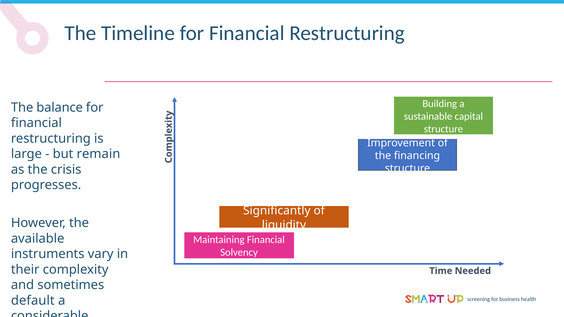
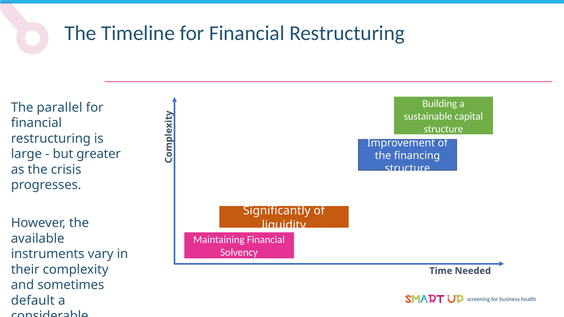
balance: balance -> parallel
remain: remain -> greater
